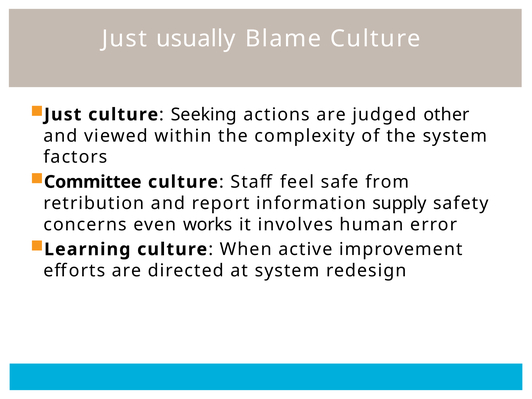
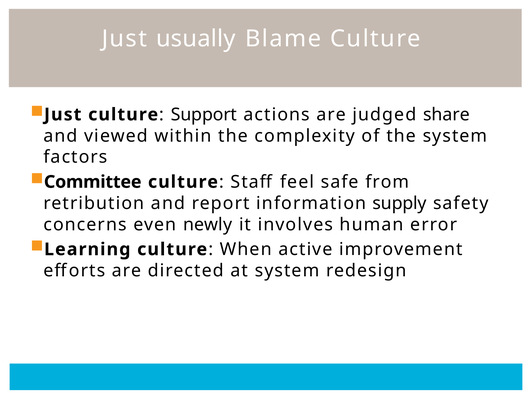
Seeking: Seeking -> Support
other: other -> share
works: works -> newly
